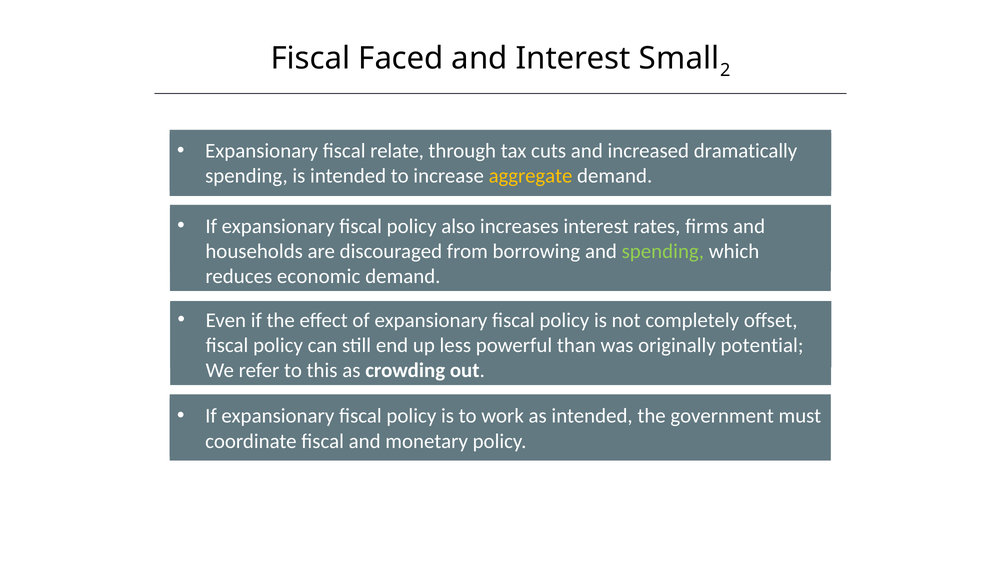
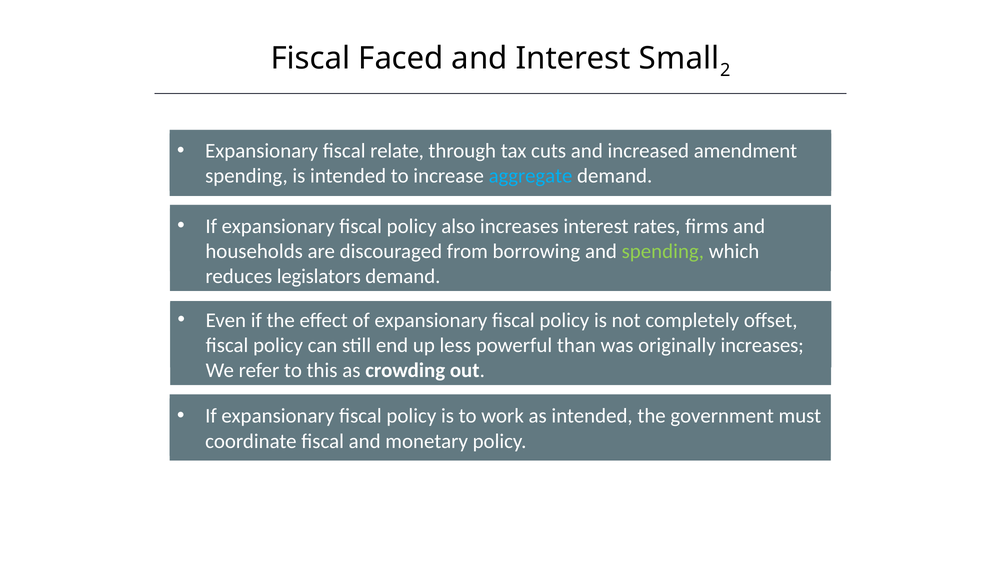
dramatically: dramatically -> amendment
aggregate colour: yellow -> light blue
economic: economic -> legislators
originally potential: potential -> increases
